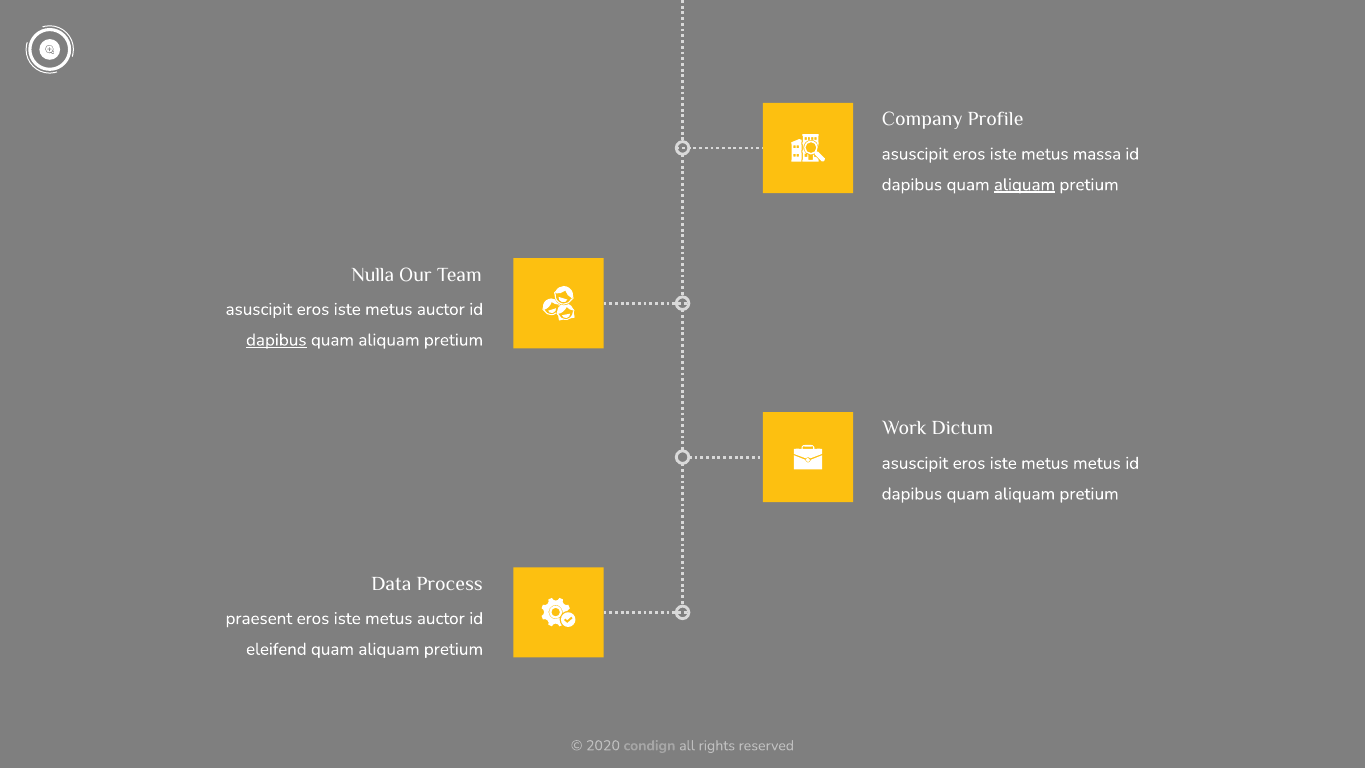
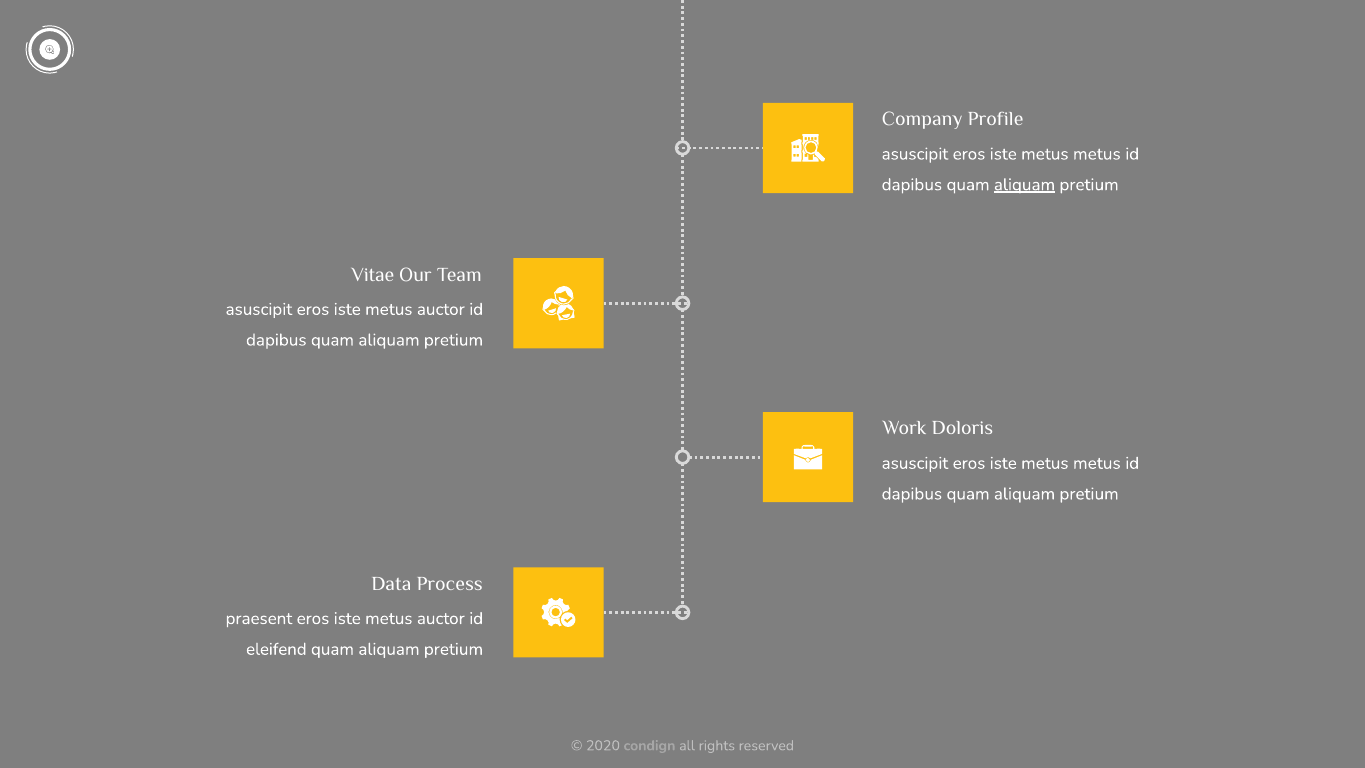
massa at (1097, 154): massa -> metus
Nulla: Nulla -> Vitae
dapibus at (276, 340) underline: present -> none
Dictum: Dictum -> Doloris
